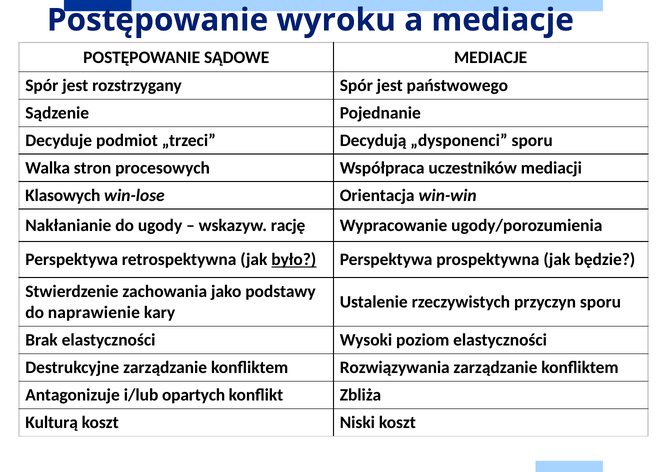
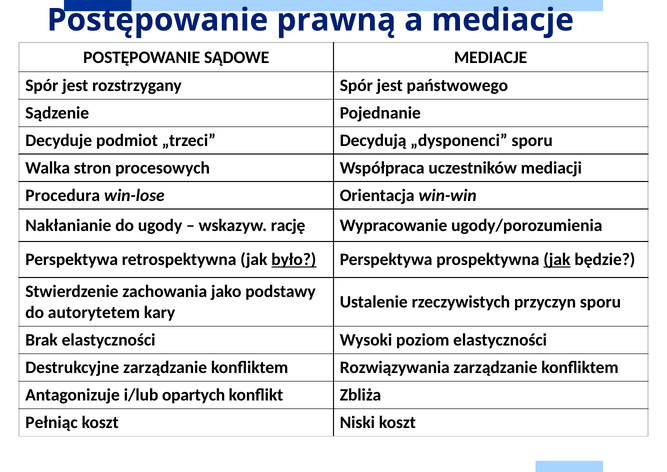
wyroku: wyroku -> prawną
Klasowych: Klasowych -> Procedura
jak at (557, 260) underline: none -> present
naprawienie: naprawienie -> autorytetem
Kulturą: Kulturą -> Pełniąc
